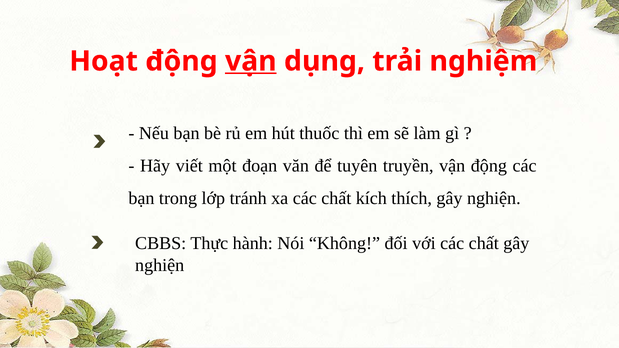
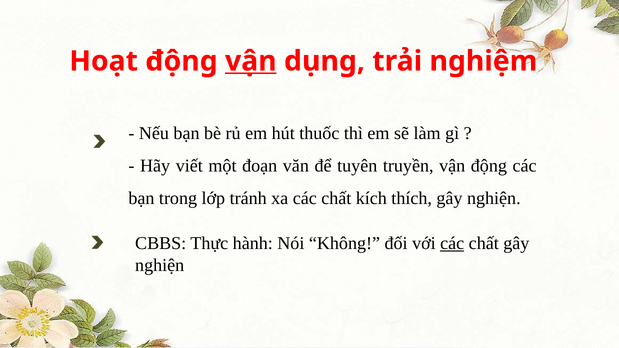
các at (452, 244) underline: none -> present
